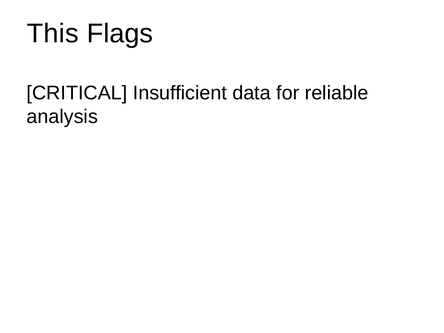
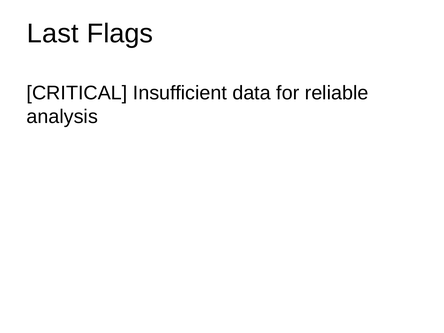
This: This -> Last
